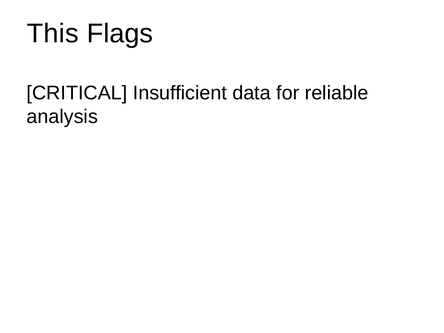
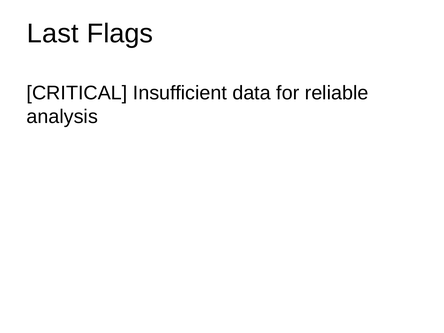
This: This -> Last
